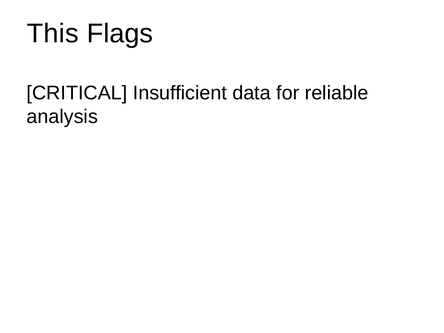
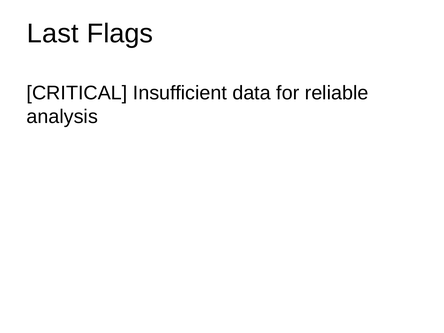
This: This -> Last
